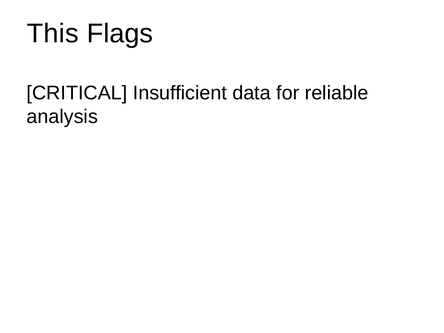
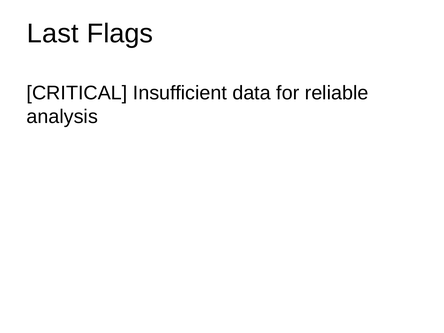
This: This -> Last
